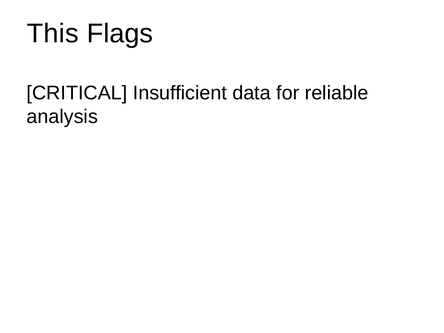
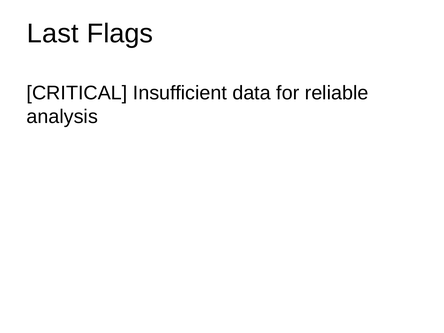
This: This -> Last
